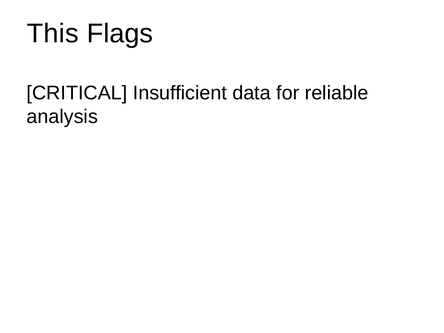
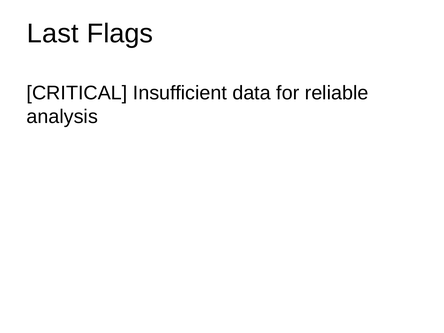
This: This -> Last
